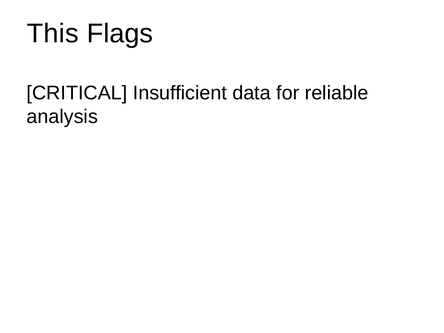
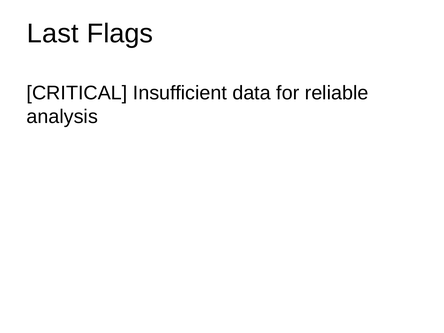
This: This -> Last
